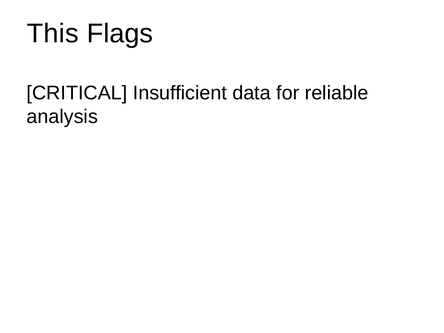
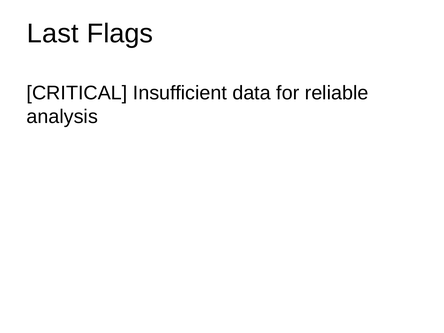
This: This -> Last
